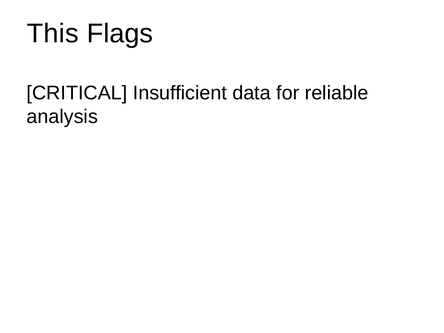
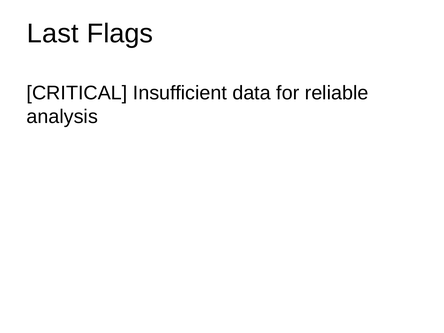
This: This -> Last
